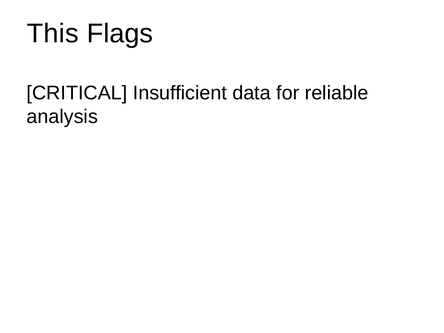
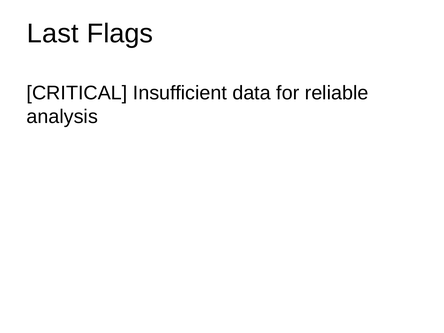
This: This -> Last
